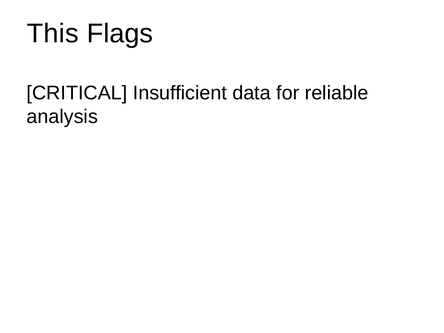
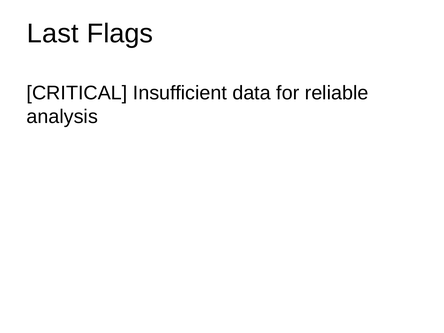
This: This -> Last
